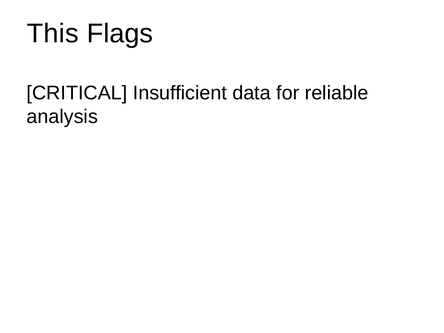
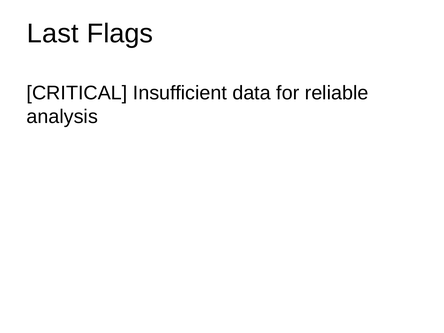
This: This -> Last
